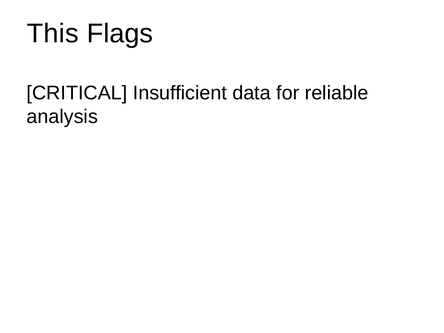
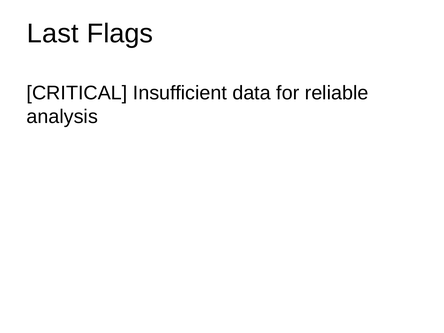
This: This -> Last
